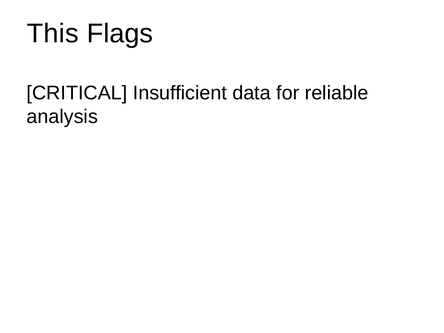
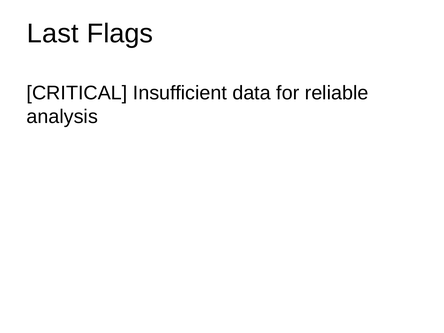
This: This -> Last
